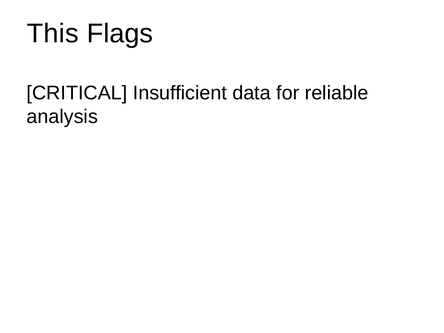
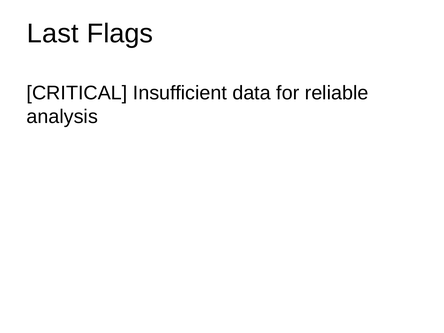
This: This -> Last
